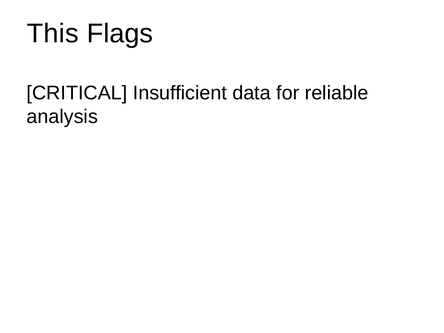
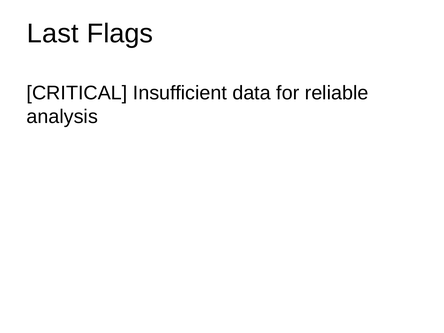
This: This -> Last
